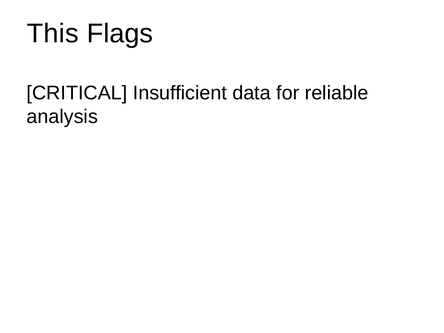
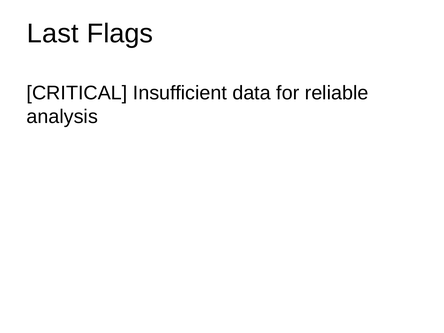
This: This -> Last
